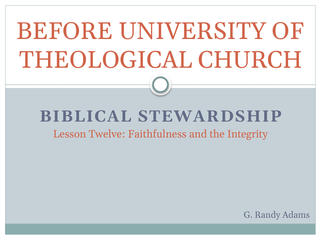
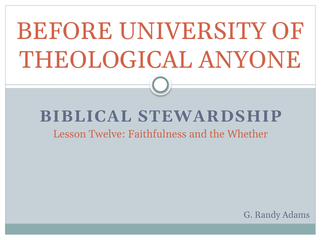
CHURCH: CHURCH -> ANYONE
Integrity: Integrity -> Whether
